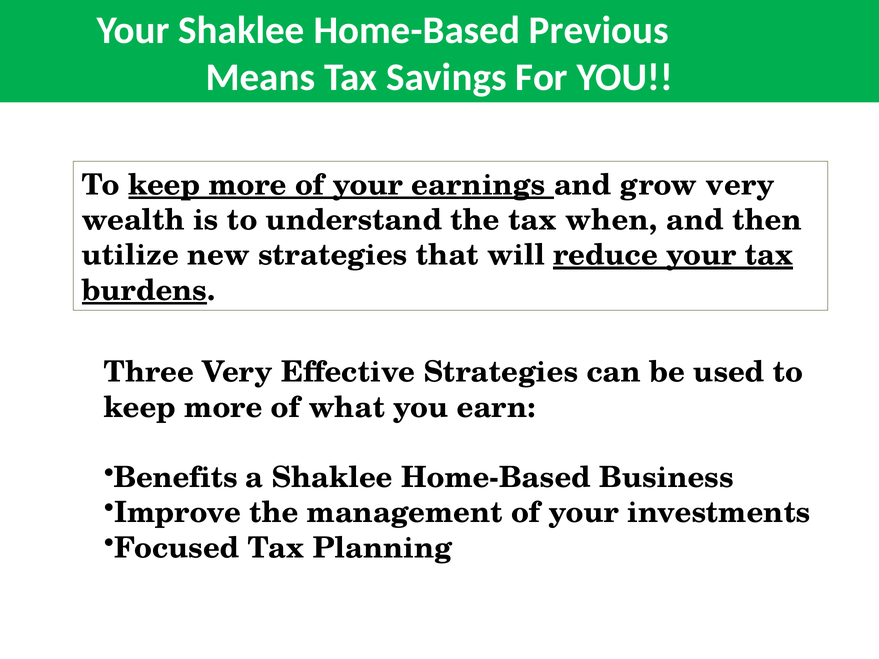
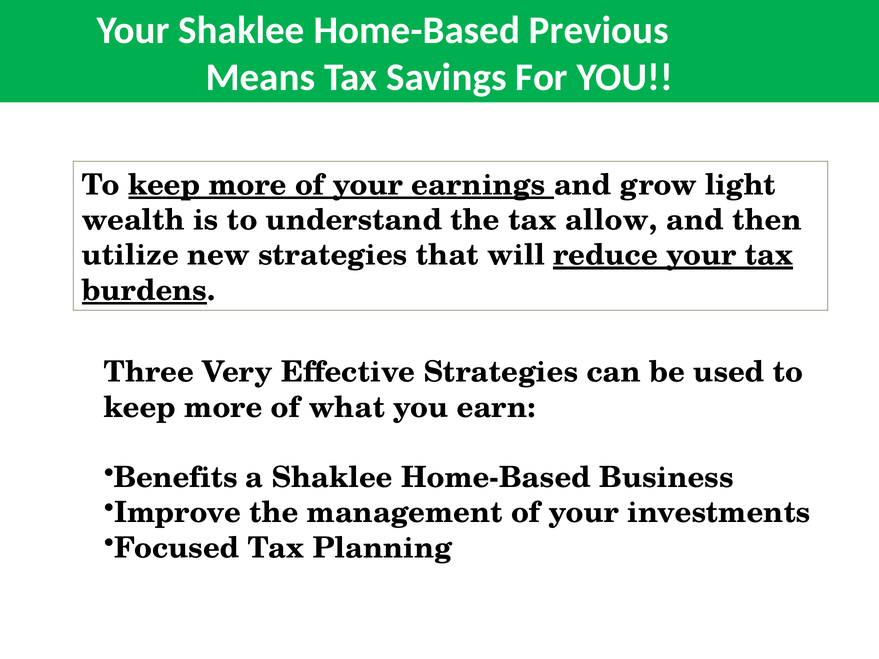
grow very: very -> light
when: when -> allow
